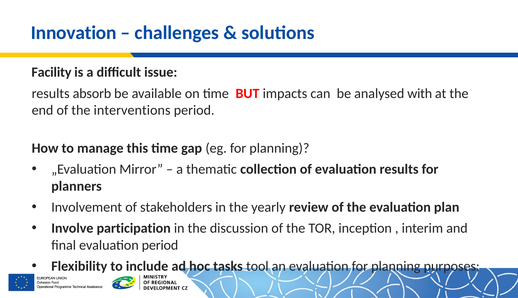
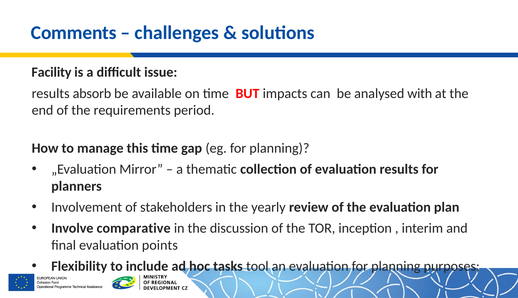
Innovation: Innovation -> Comments
interventions: interventions -> requirements
participation: participation -> comparative
evaluation period: period -> points
